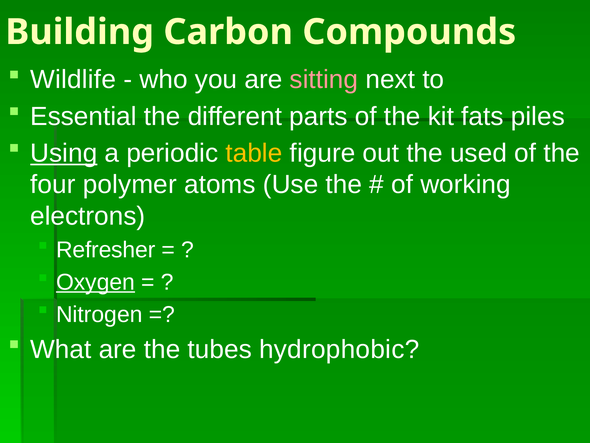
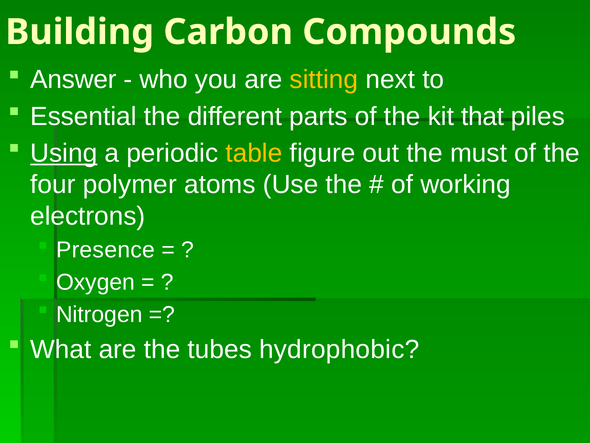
Wildlife: Wildlife -> Answer
sitting colour: pink -> yellow
fats: fats -> that
used: used -> must
Refresher: Refresher -> Presence
Oxygen underline: present -> none
